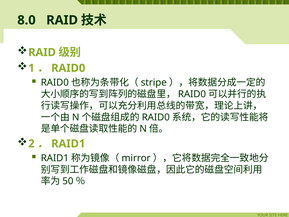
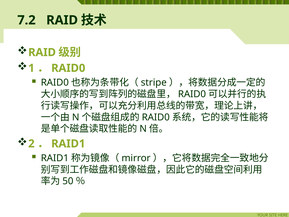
8.0: 8.0 -> 7.2
